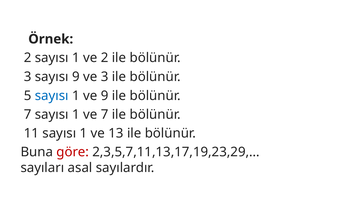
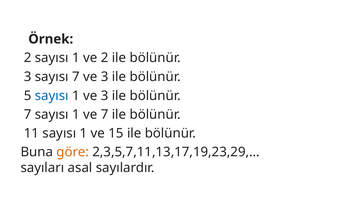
sayısı 9: 9 -> 7
1 ve 9: 9 -> 3
13: 13 -> 15
göre colour: red -> orange
